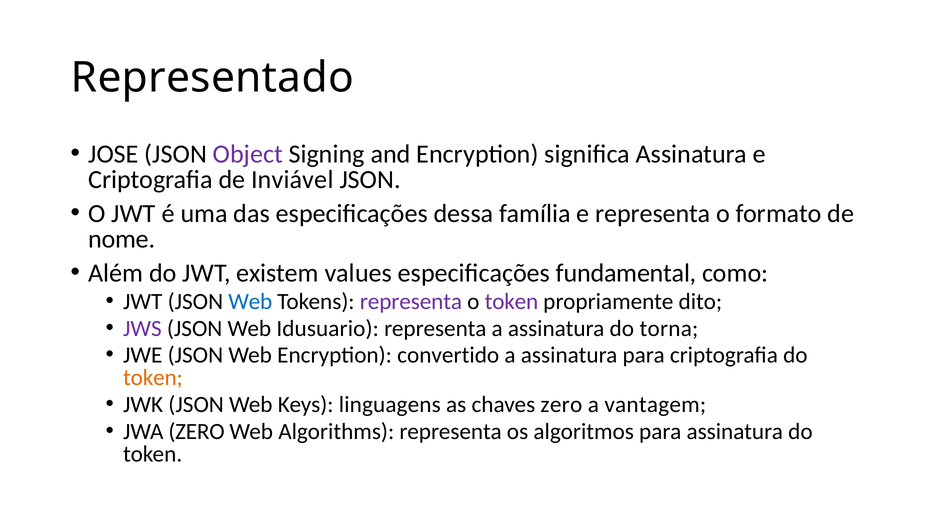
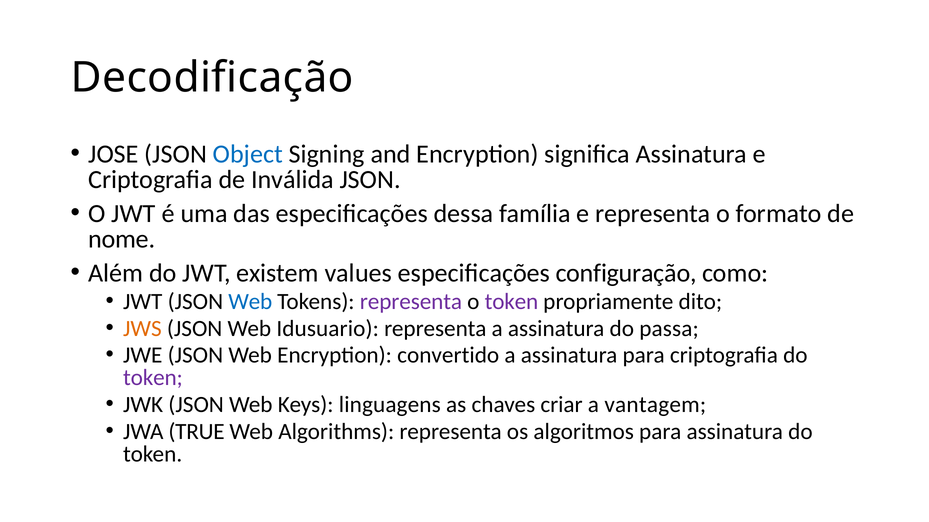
Representado: Representado -> Decodificação
Object colour: purple -> blue
Inviável: Inviável -> Inválida
fundamental: fundamental -> configuração
JWS colour: purple -> orange
torna: torna -> passa
token at (153, 378) colour: orange -> purple
chaves zero: zero -> criar
JWA ZERO: ZERO -> TRUE
